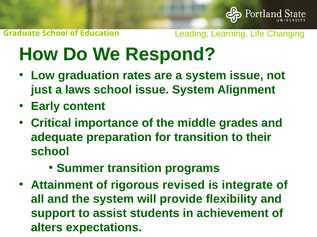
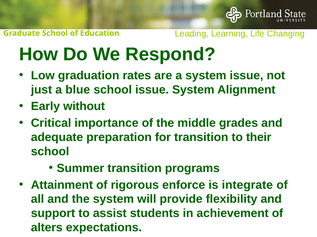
laws: laws -> blue
content: content -> without
revised: revised -> enforce
